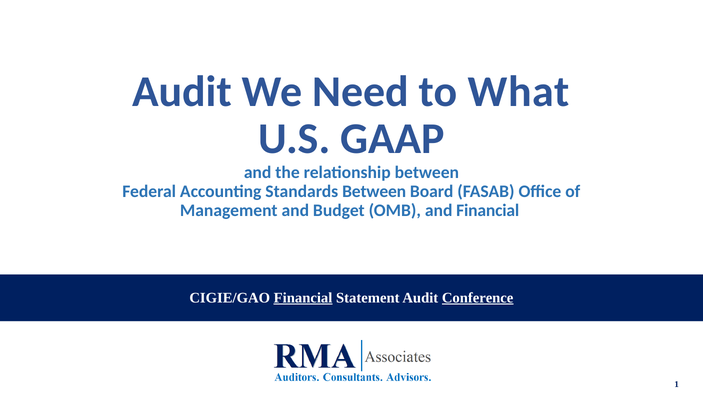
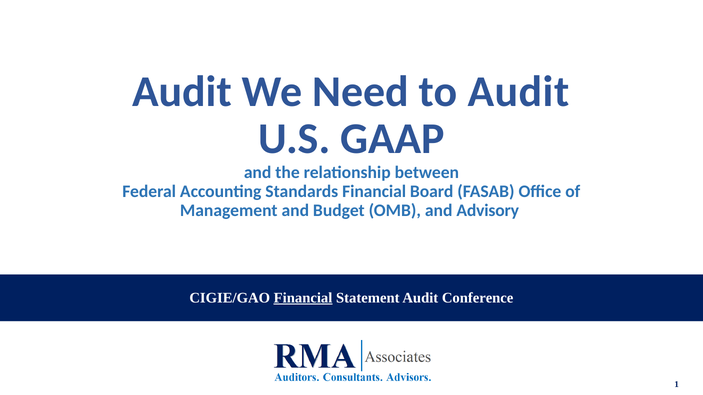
to What: What -> Audit
Standards Between: Between -> Financial
and Financial: Financial -> Advisory
Conference underline: present -> none
